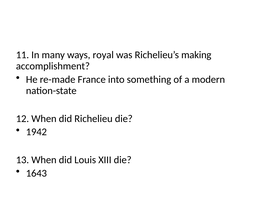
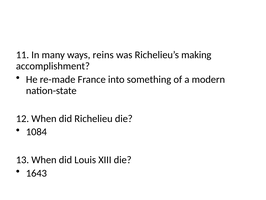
royal: royal -> reins
1942: 1942 -> 1084
